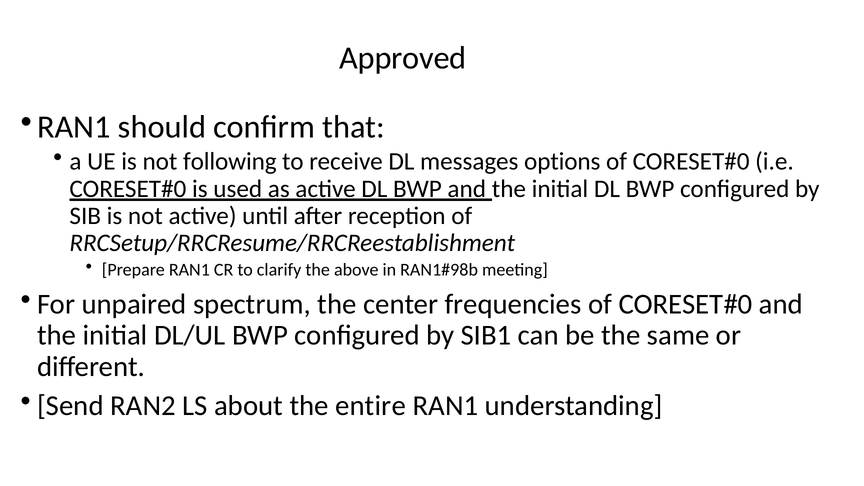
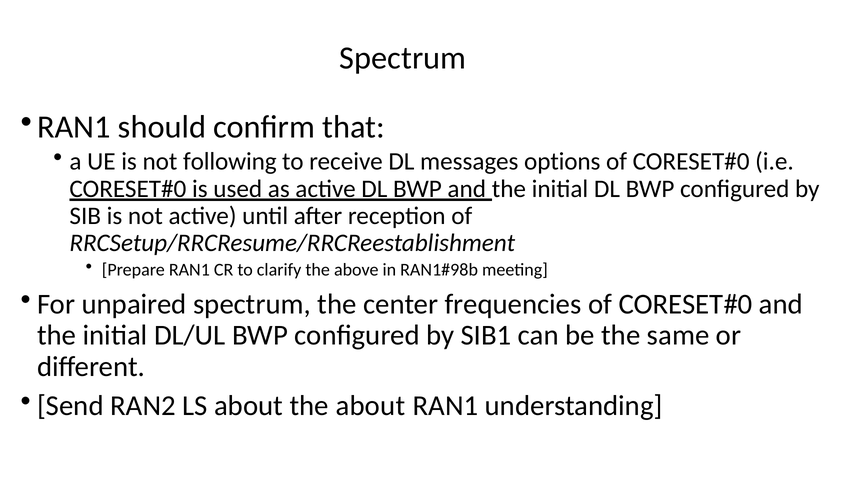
Approved at (403, 58): Approved -> Spectrum
the entire: entire -> about
